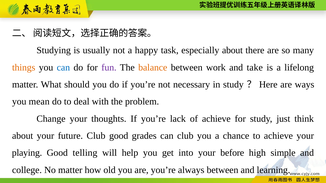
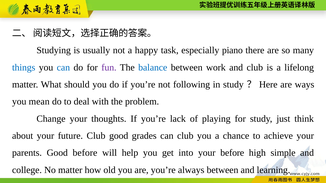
especially about: about -> piano
things colour: orange -> blue
balance colour: orange -> blue
and take: take -> club
necessary: necessary -> following
of achieve: achieve -> playing
playing: playing -> parents
Good telling: telling -> before
